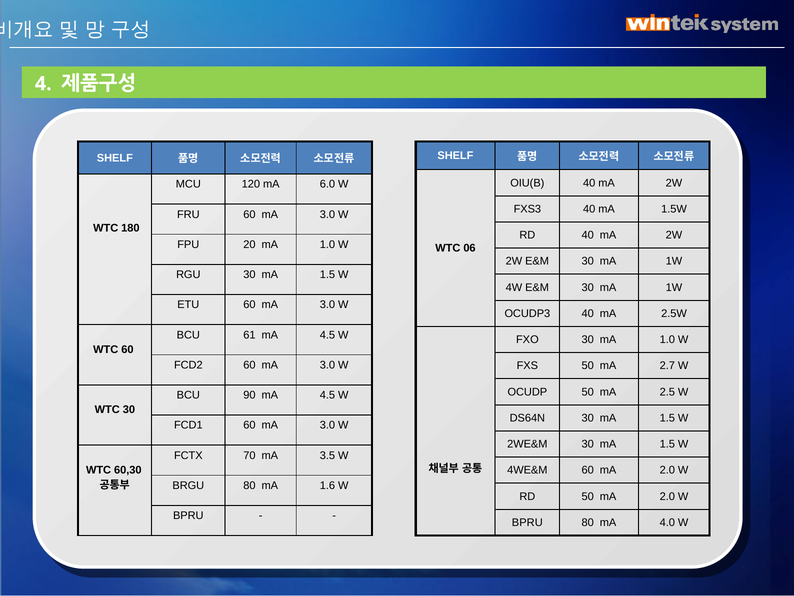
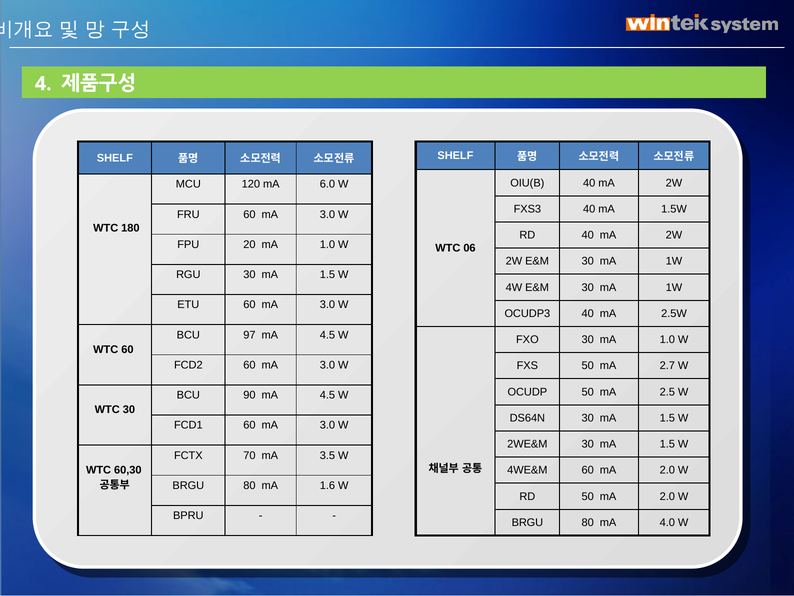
61: 61 -> 97
BPRU at (527, 522): BPRU -> BRGU
